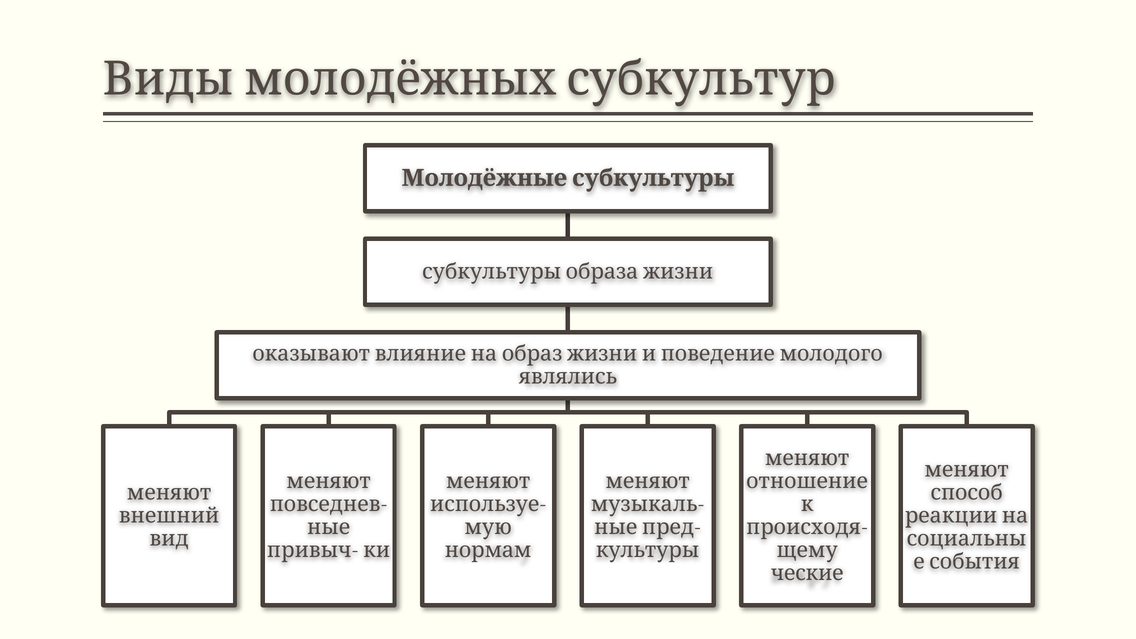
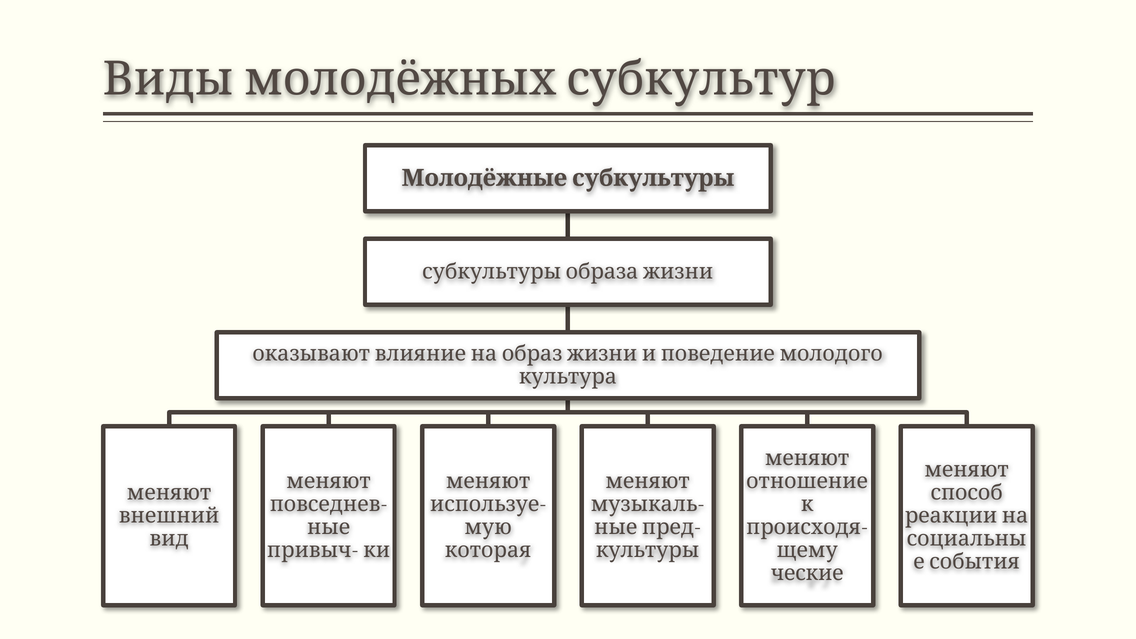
являлись: являлись -> культура
нормам: нормам -> которая
